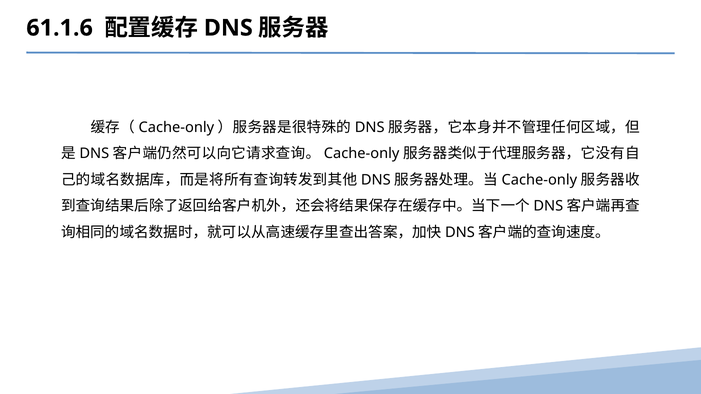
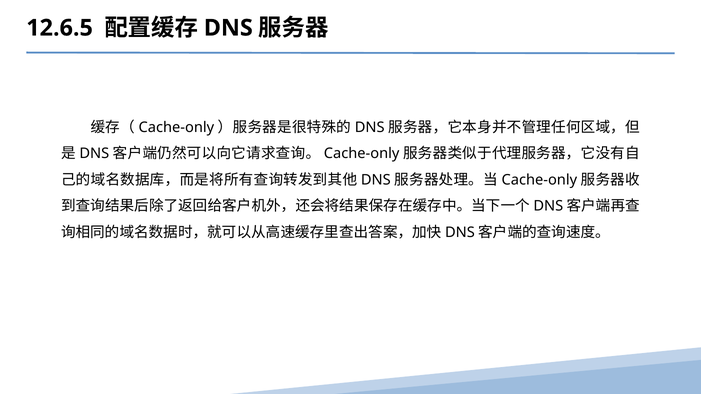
61.1.6: 61.1.6 -> 12.6.5
